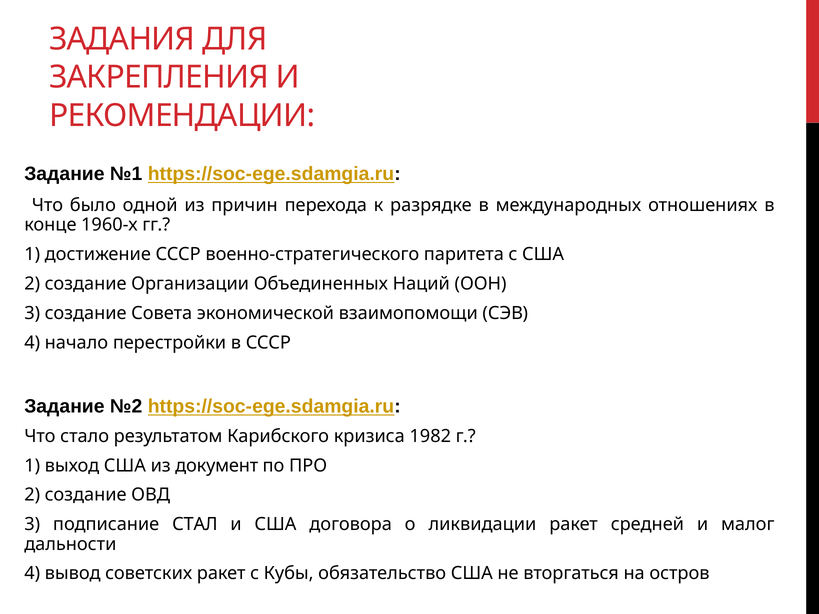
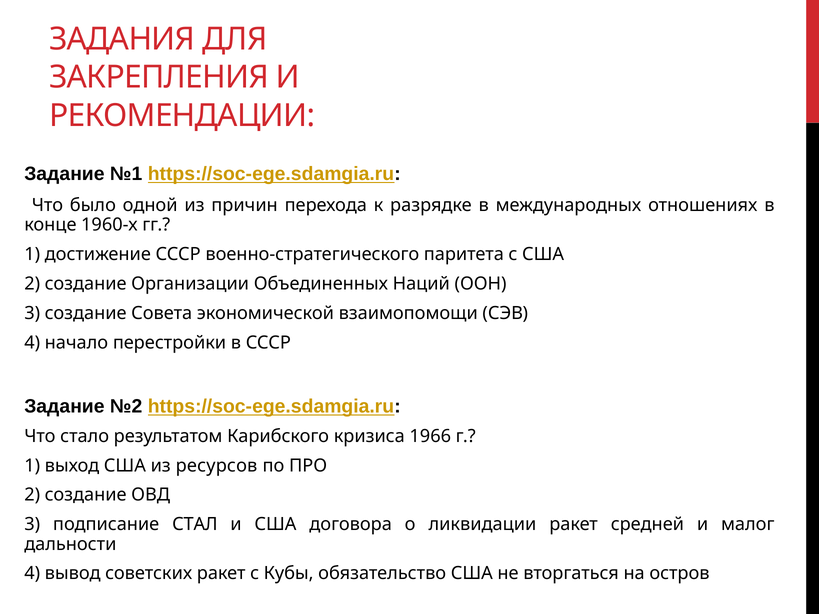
1982: 1982 -> 1966
документ: документ -> ресурсов
